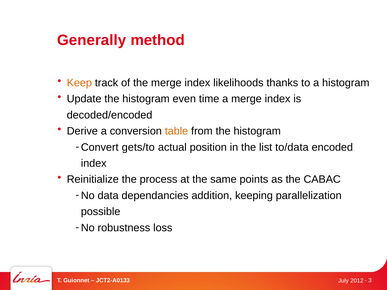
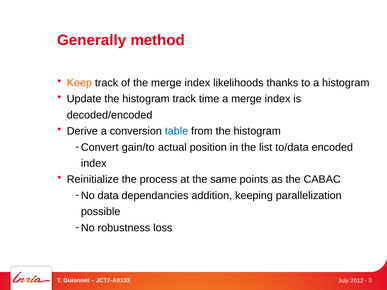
histogram even: even -> track
table colour: orange -> blue
gets/to: gets/to -> gain/to
